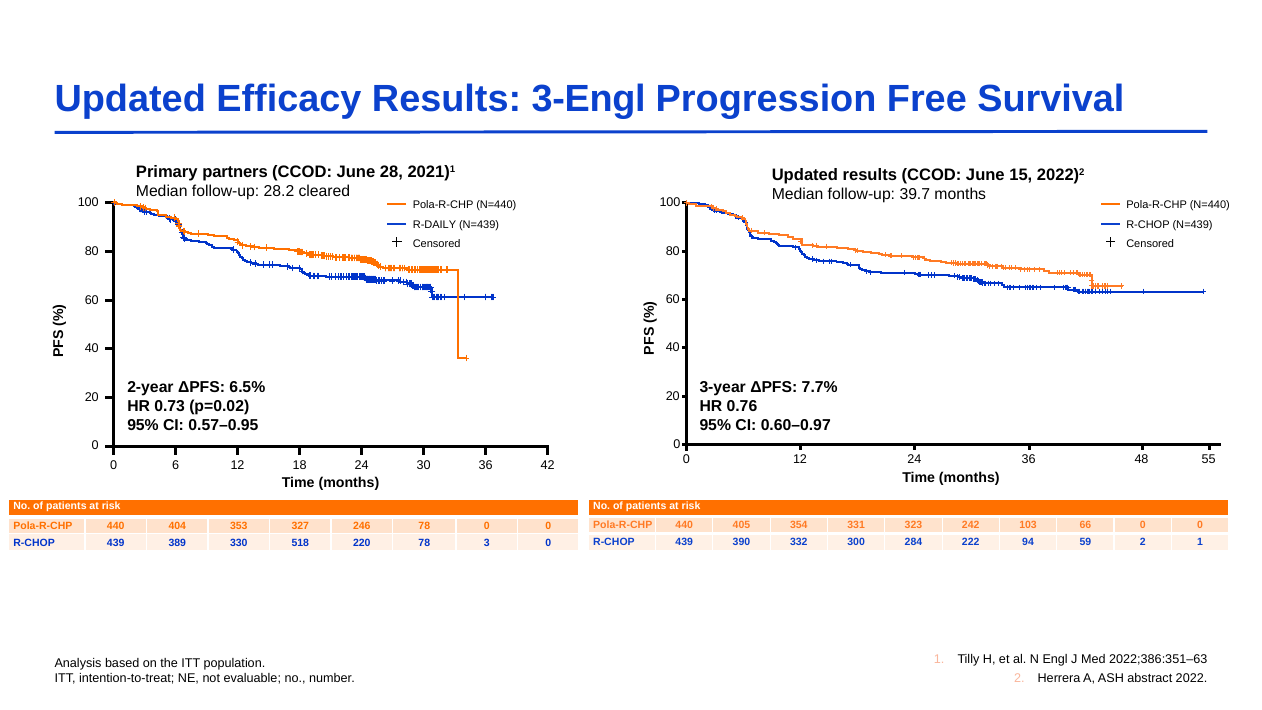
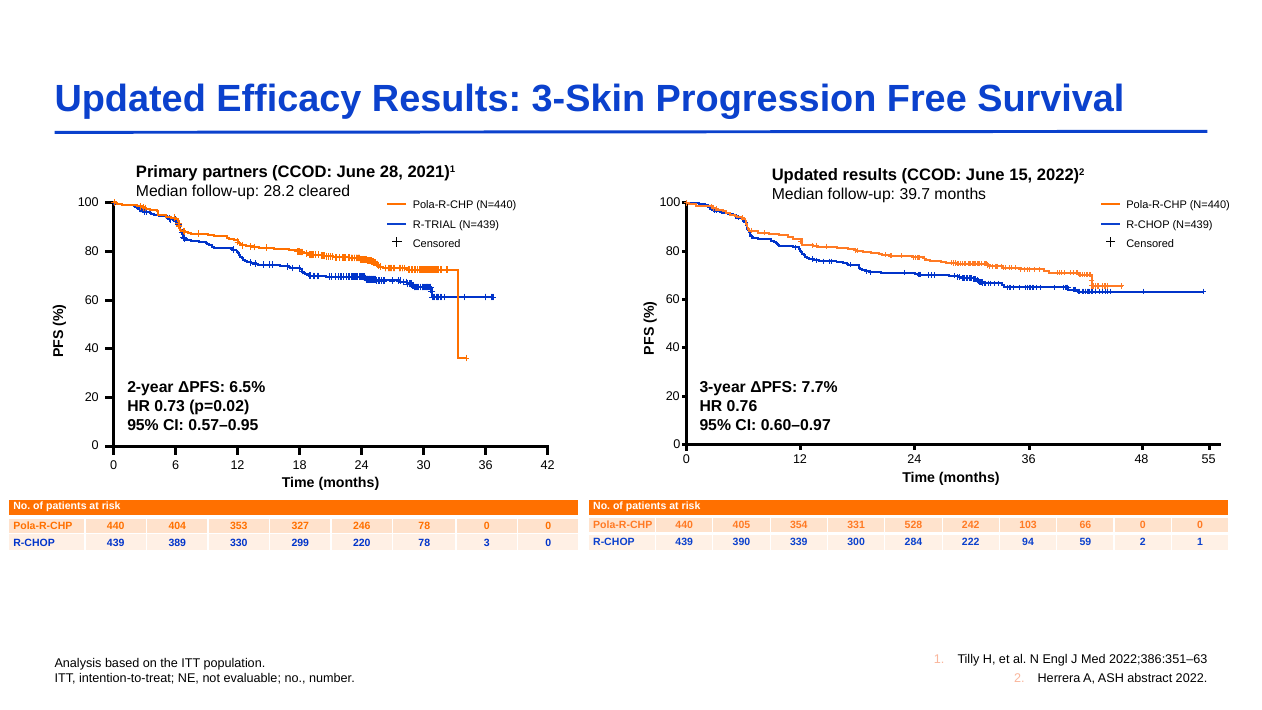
3-Engl: 3-Engl -> 3-Skin
R-DAILY: R-DAILY -> R-TRIAL
323: 323 -> 528
332: 332 -> 339
518: 518 -> 299
